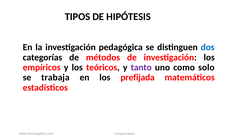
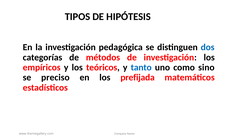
tanto colour: purple -> blue
solo: solo -> sino
trabaja: trabaja -> preciso
